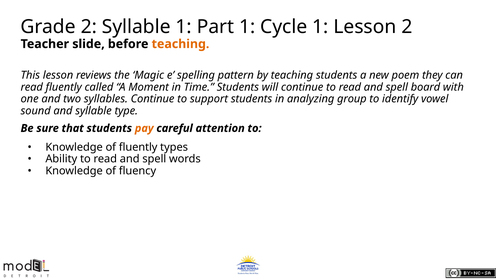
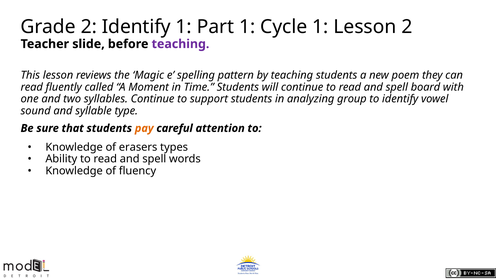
2 Syllable: Syllable -> Identify
teaching at (180, 44) colour: orange -> purple
of fluently: fluently -> erasers
